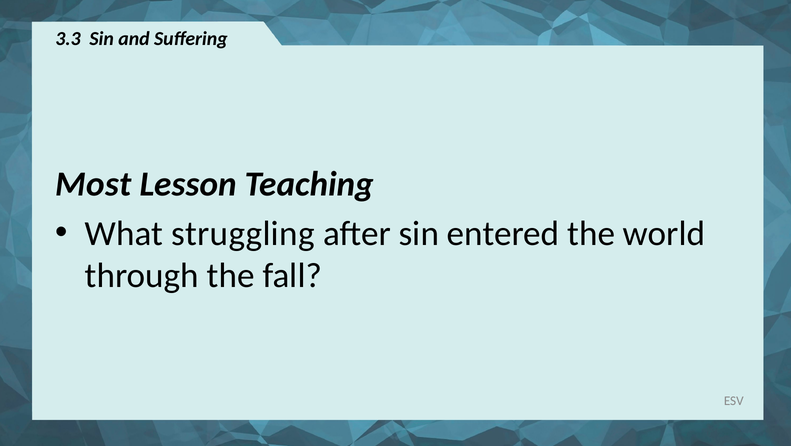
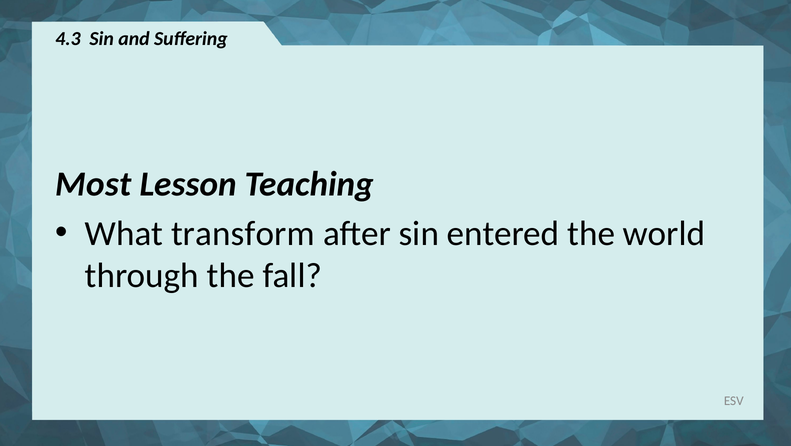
3.3: 3.3 -> 4.3
struggling: struggling -> transform
